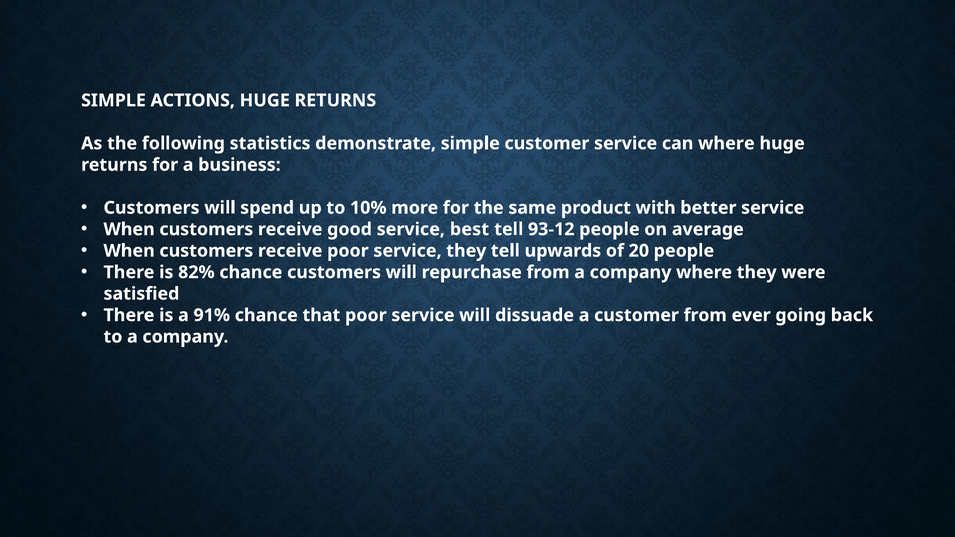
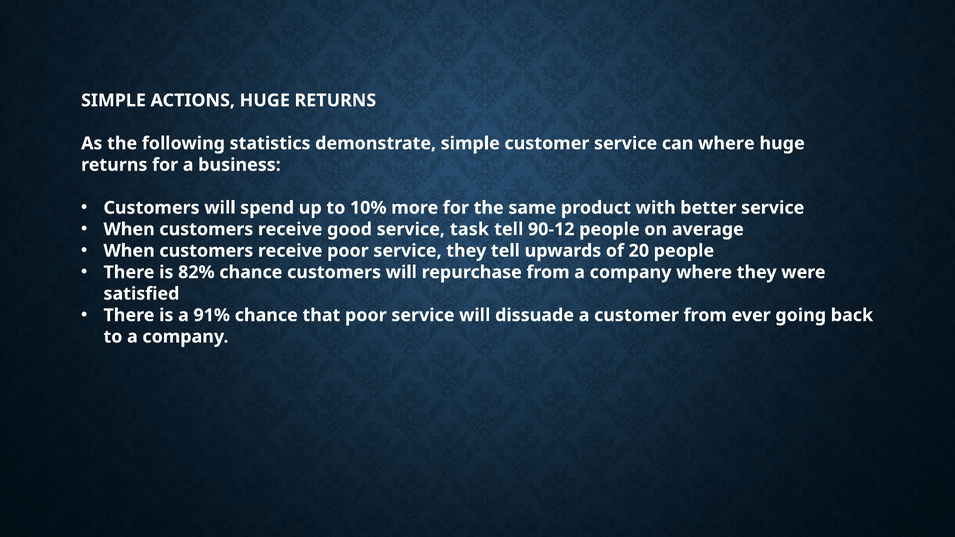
best: best -> task
93-12: 93-12 -> 90-12
